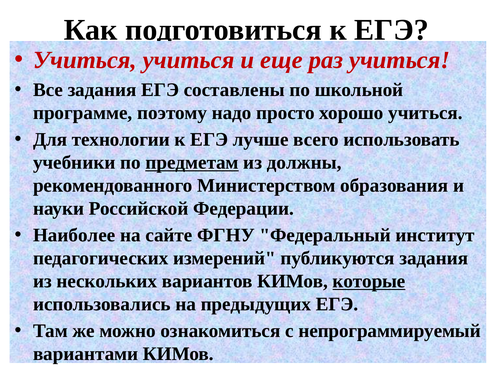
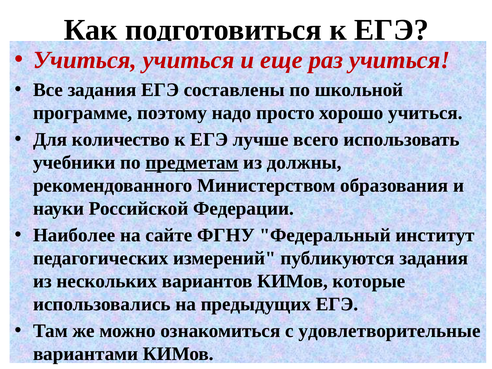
технологии: технологии -> количество
которые underline: present -> none
непрограммируемый: непрограммируемый -> удовлетворительные
